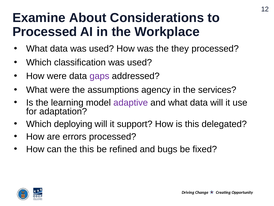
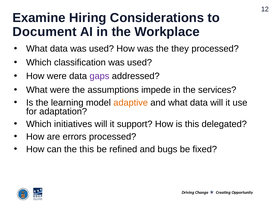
About: About -> Hiring
Processed at (45, 32): Processed -> Document
agency: agency -> impede
adaptive colour: purple -> orange
deploying: deploying -> initiatives
